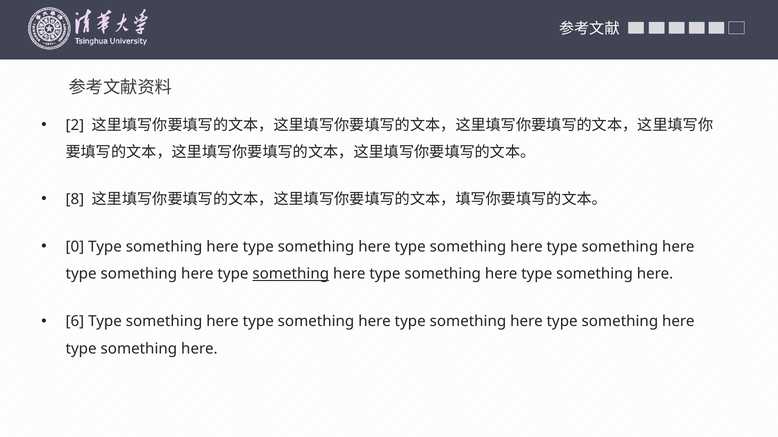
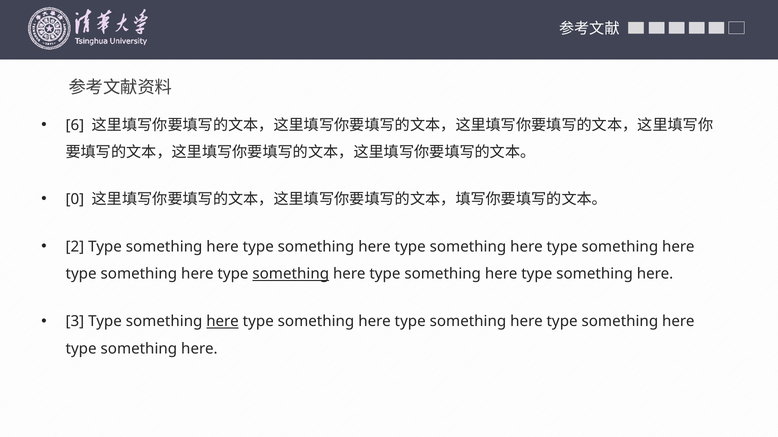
2: 2 -> 6
8: 8 -> 0
0: 0 -> 2
6: 6 -> 3
here at (223, 322) underline: none -> present
